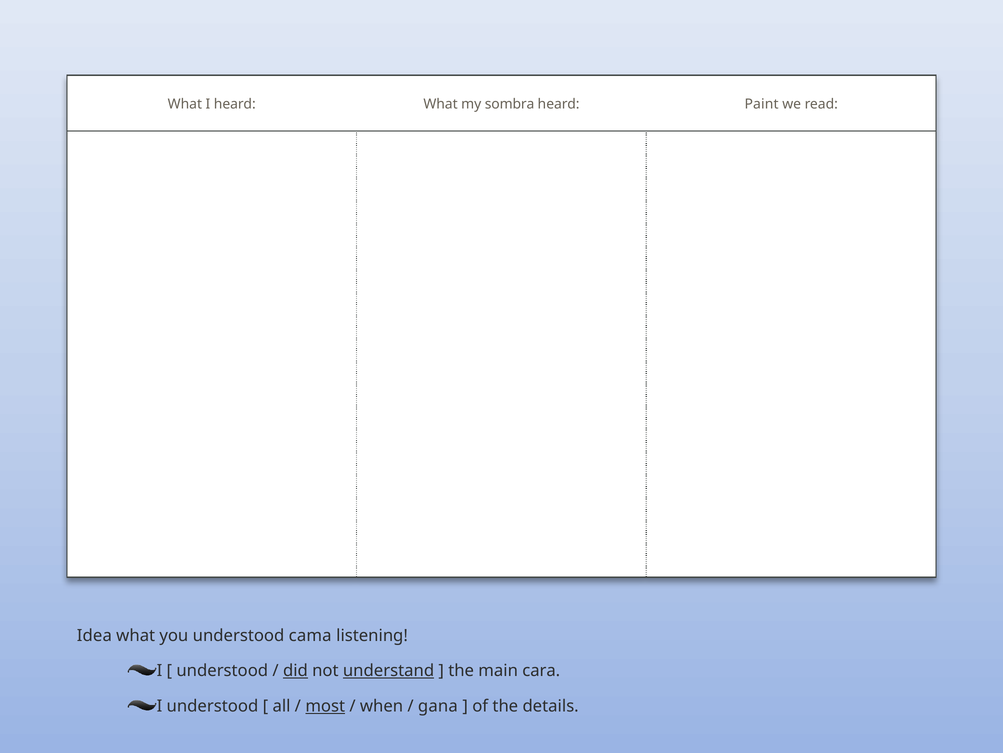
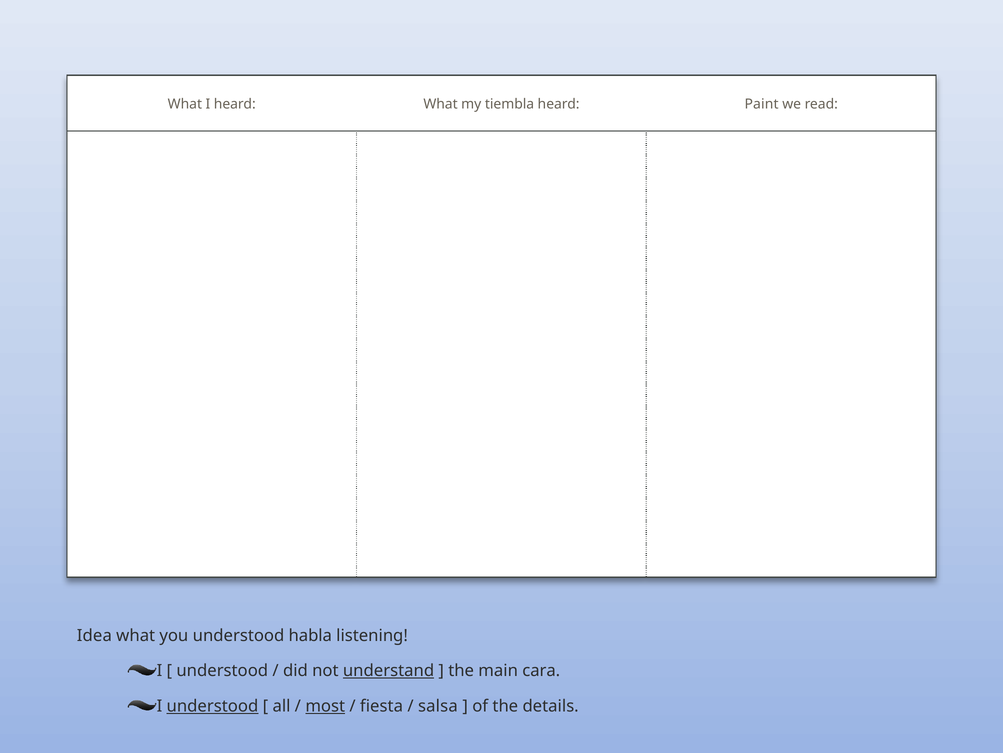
sombra: sombra -> tiembla
cama: cama -> habla
did underline: present -> none
understood at (212, 705) underline: none -> present
when: when -> fiesta
gana: gana -> salsa
